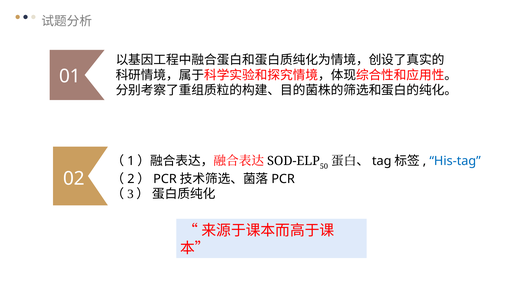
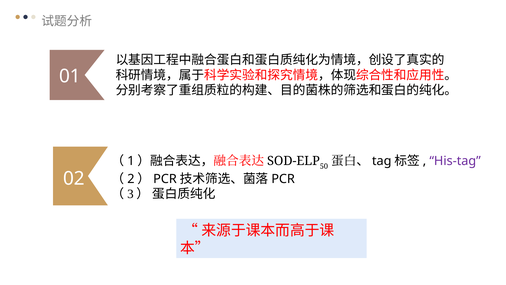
His-tag colour: blue -> purple
